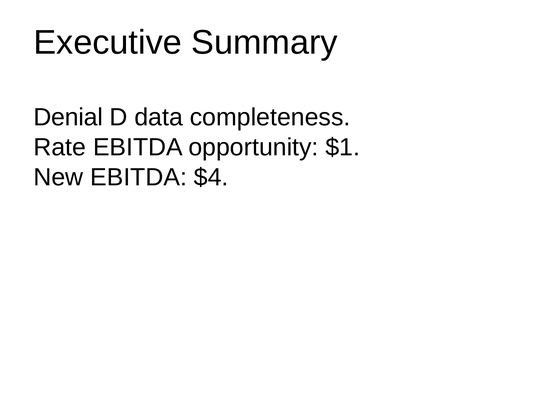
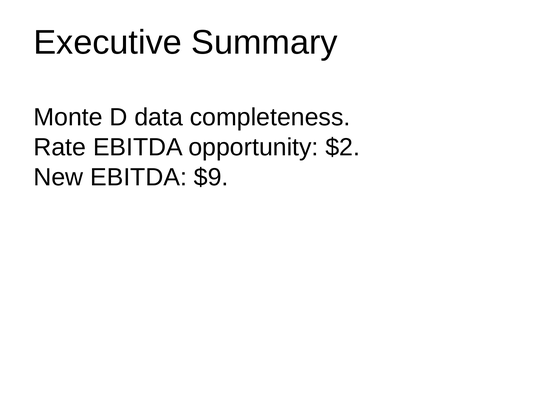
Denial: Denial -> Monte
$1: $1 -> $2
$4: $4 -> $9
